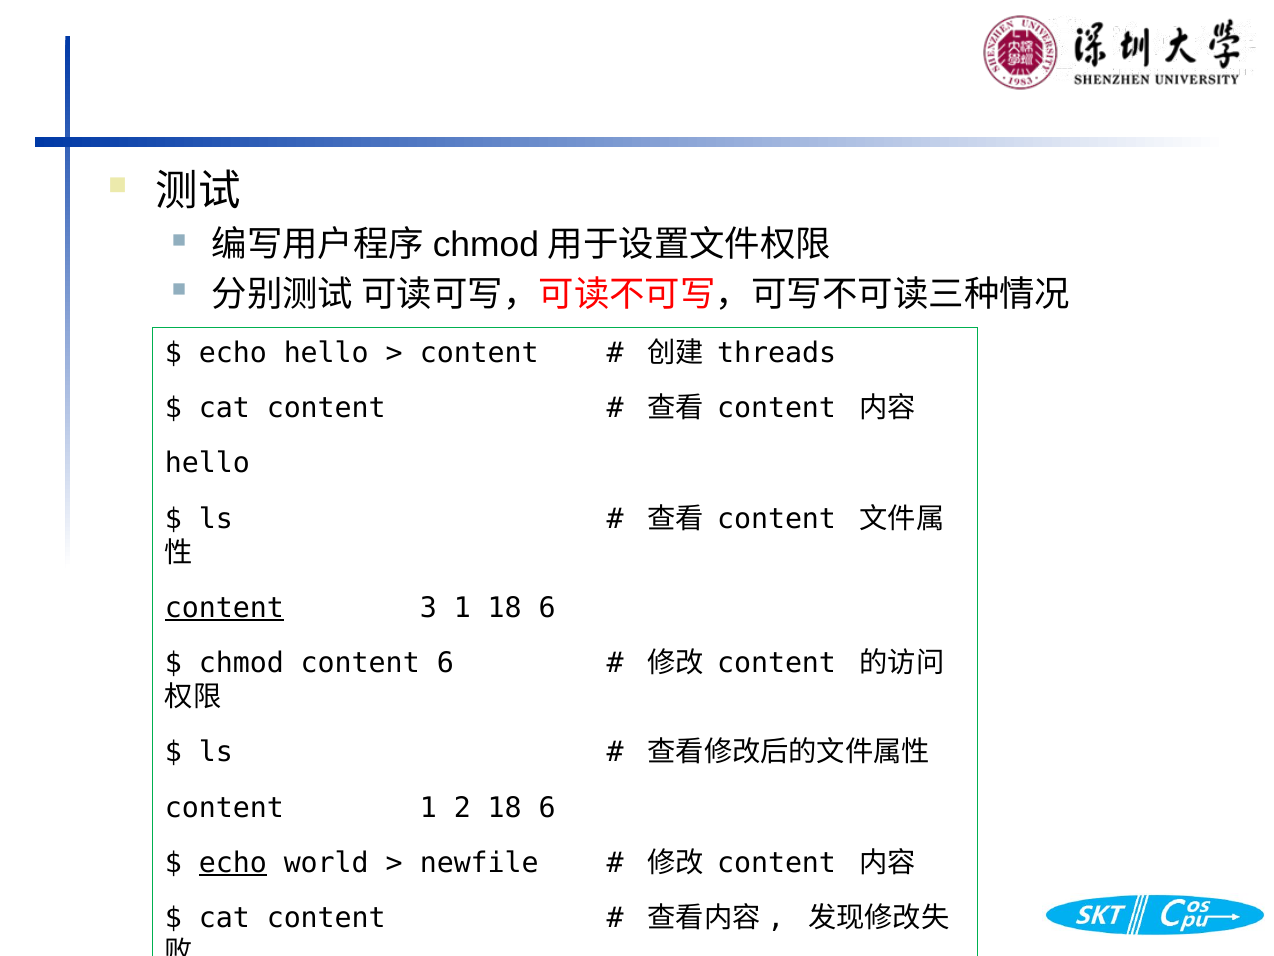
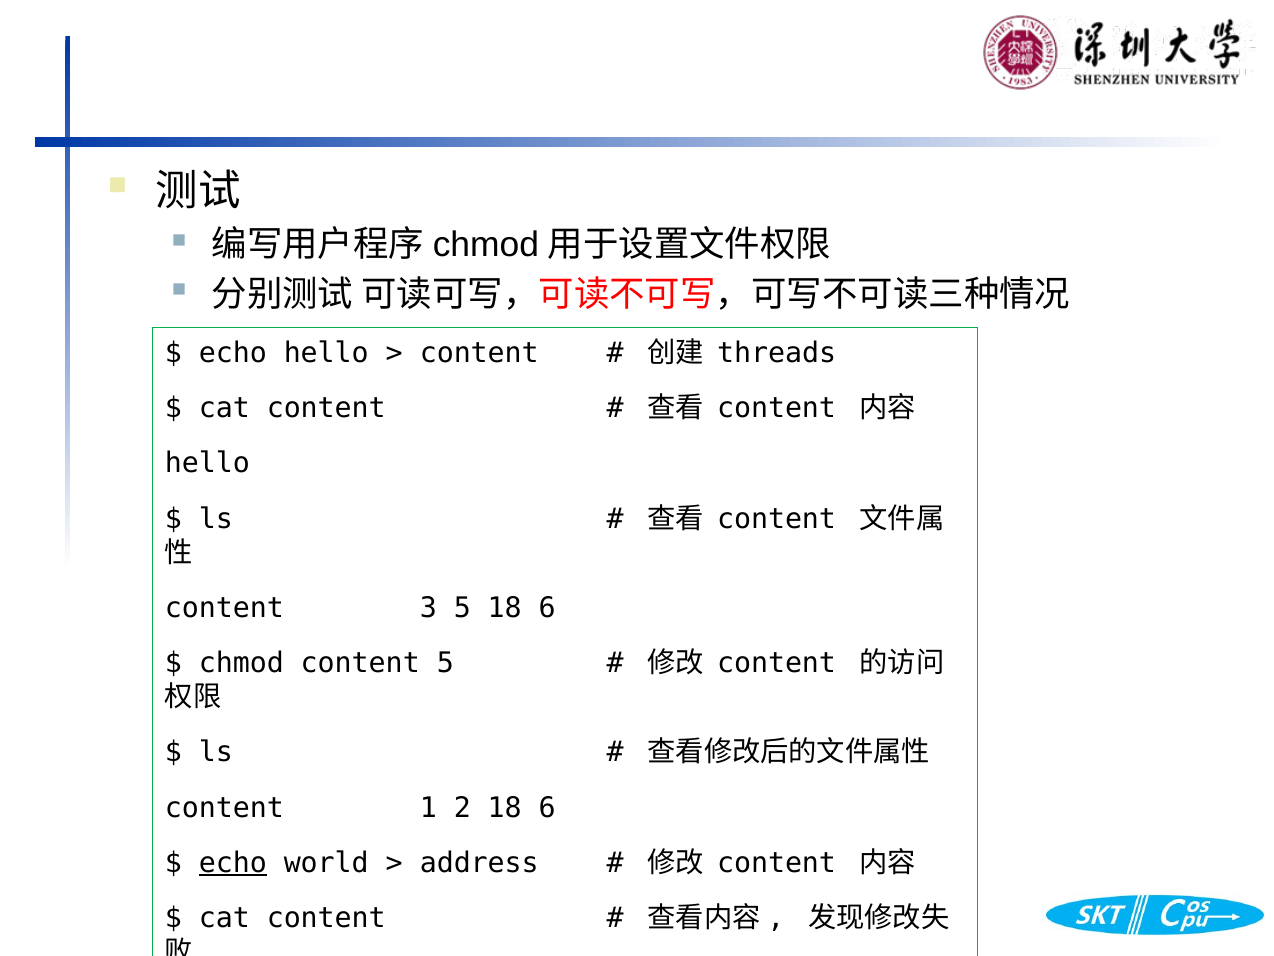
content at (224, 608) underline: present -> none
3 1: 1 -> 5
content 6: 6 -> 5
newfile: newfile -> address
